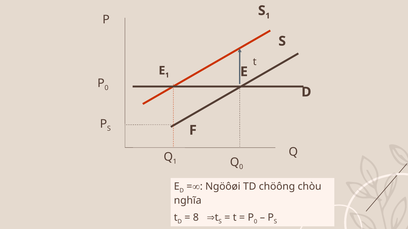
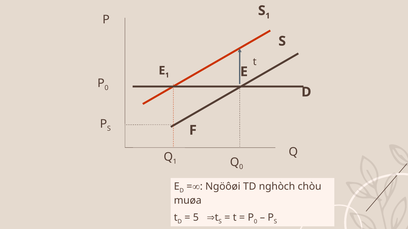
chöông: chöông -> nghòch
nghĩa: nghĩa -> muøa
8: 8 -> 5
